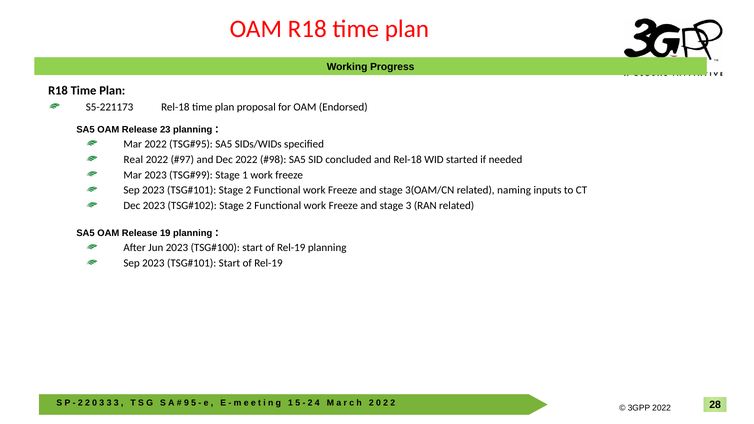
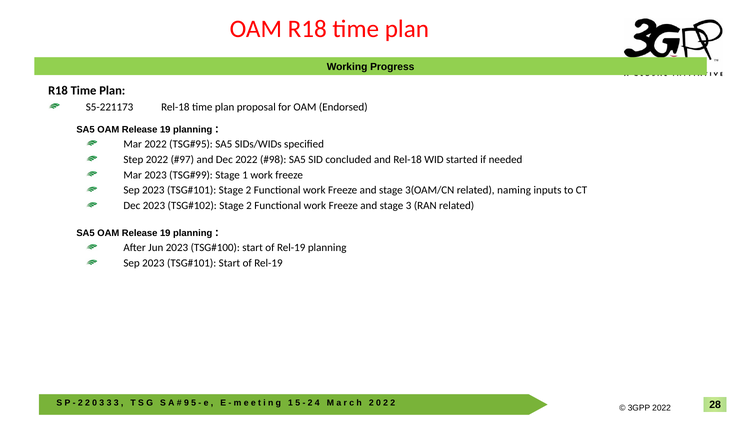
23 at (165, 130): 23 -> 19
Real: Real -> Step
